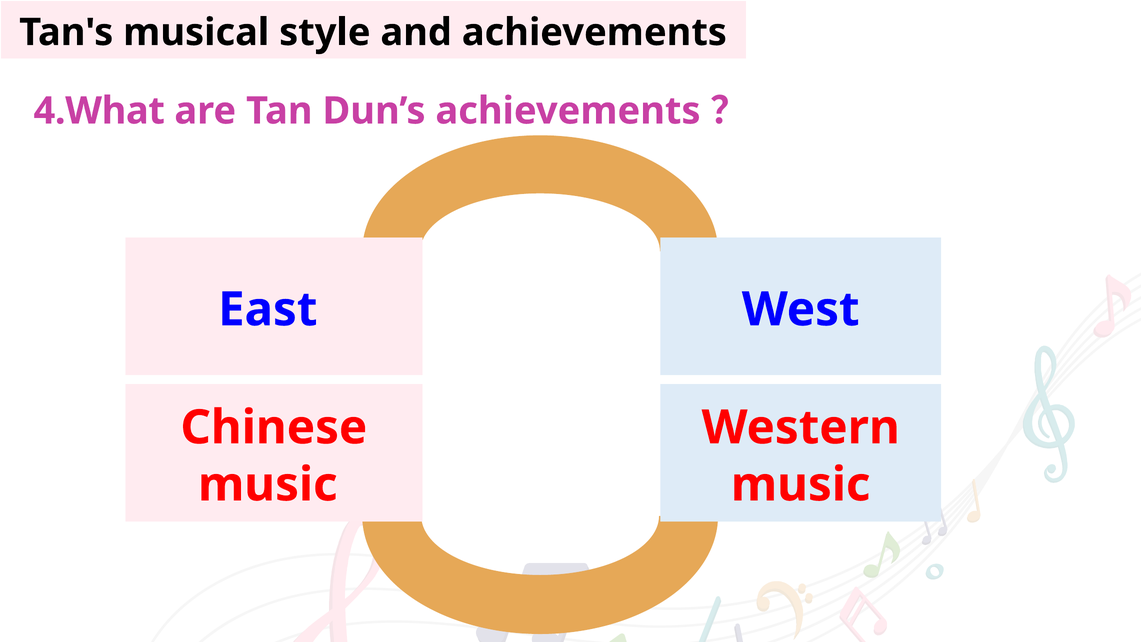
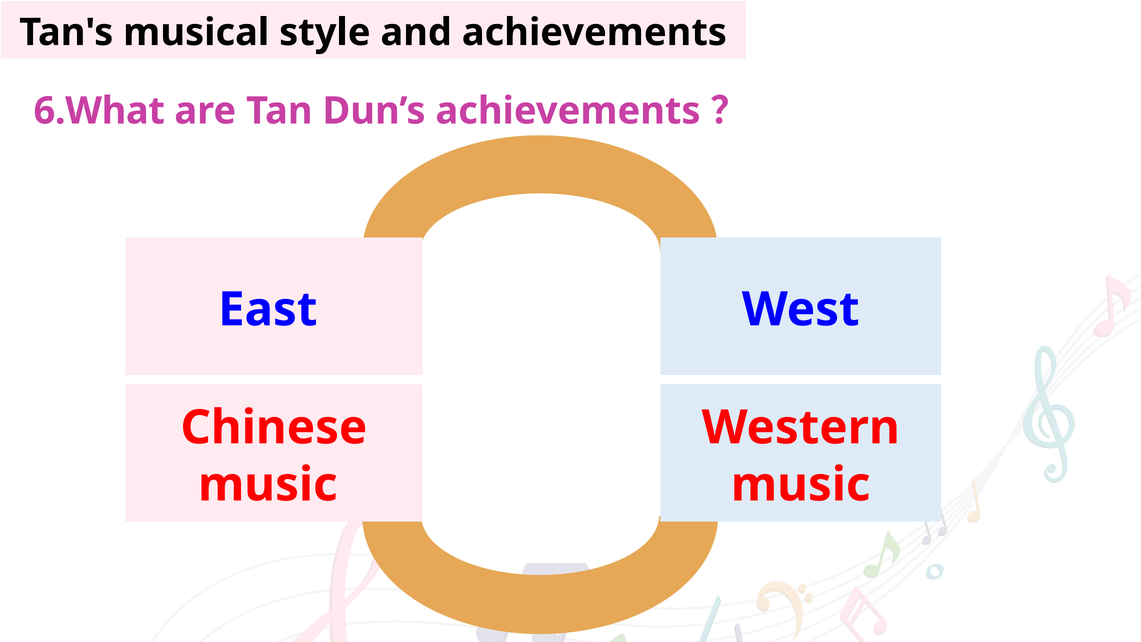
4.What: 4.What -> 6.What
